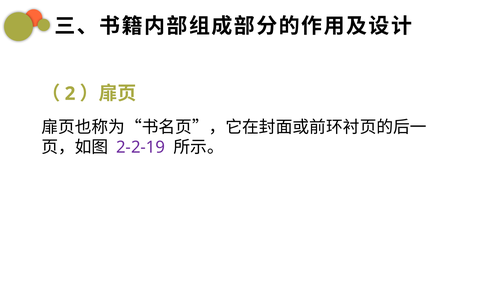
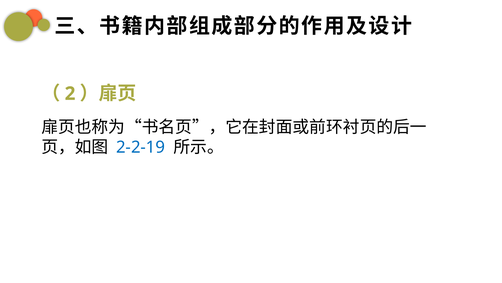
2-2-19 colour: purple -> blue
